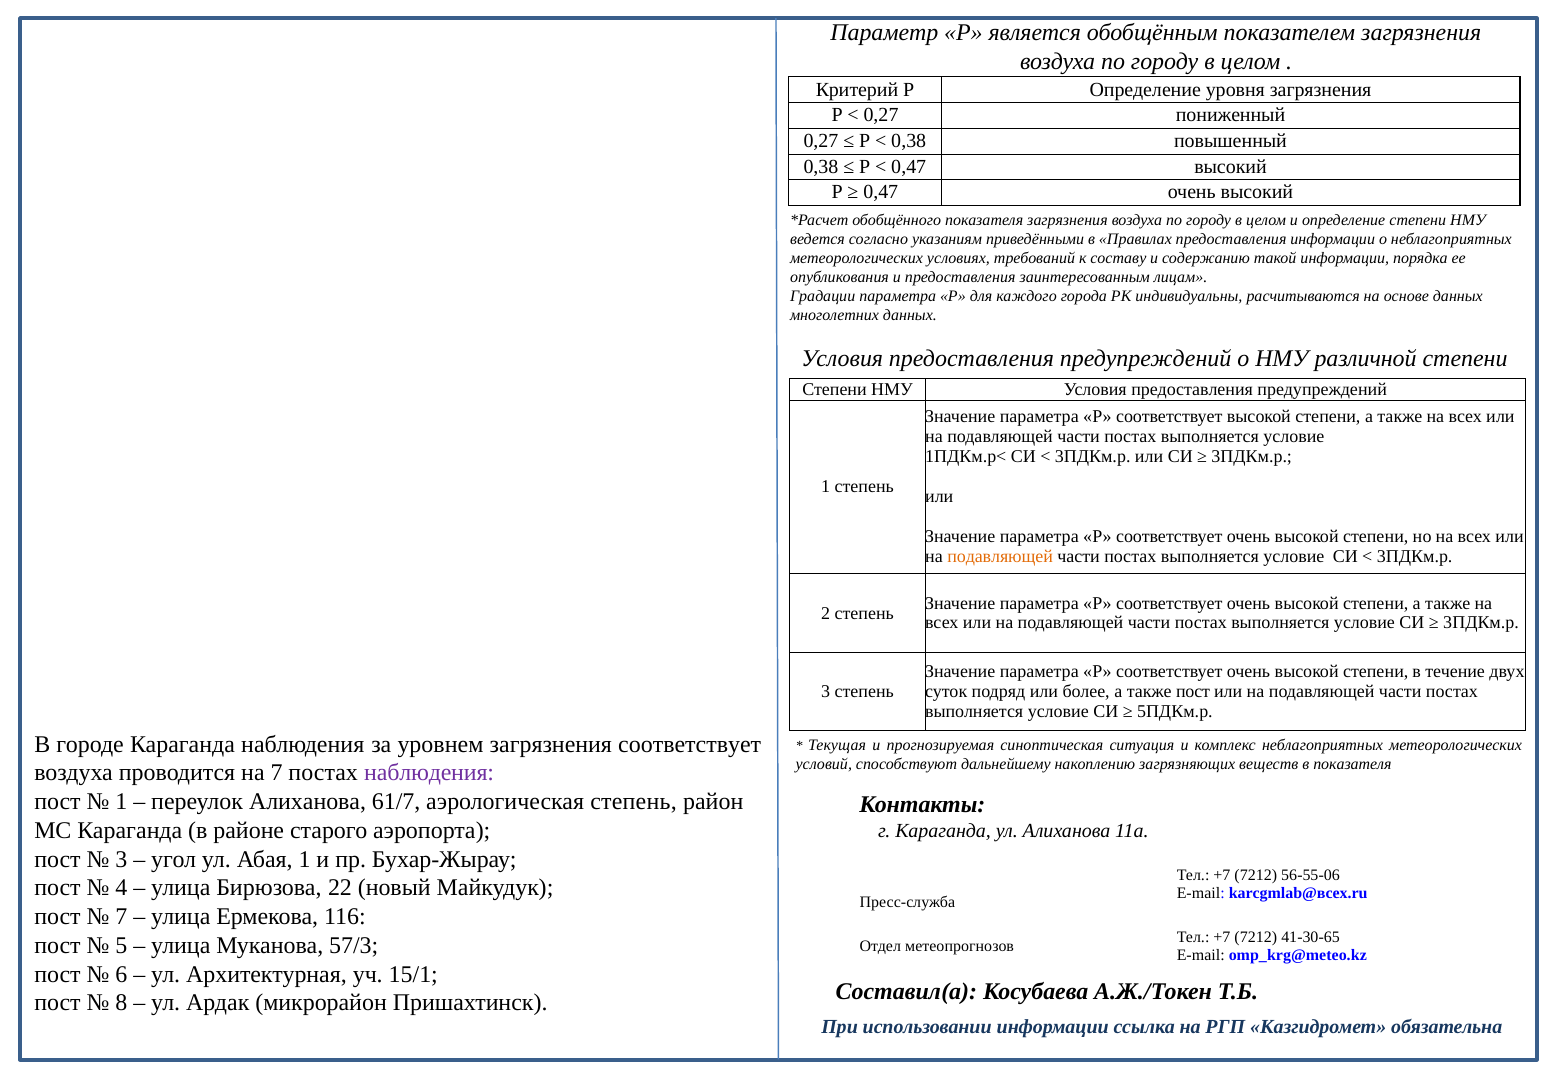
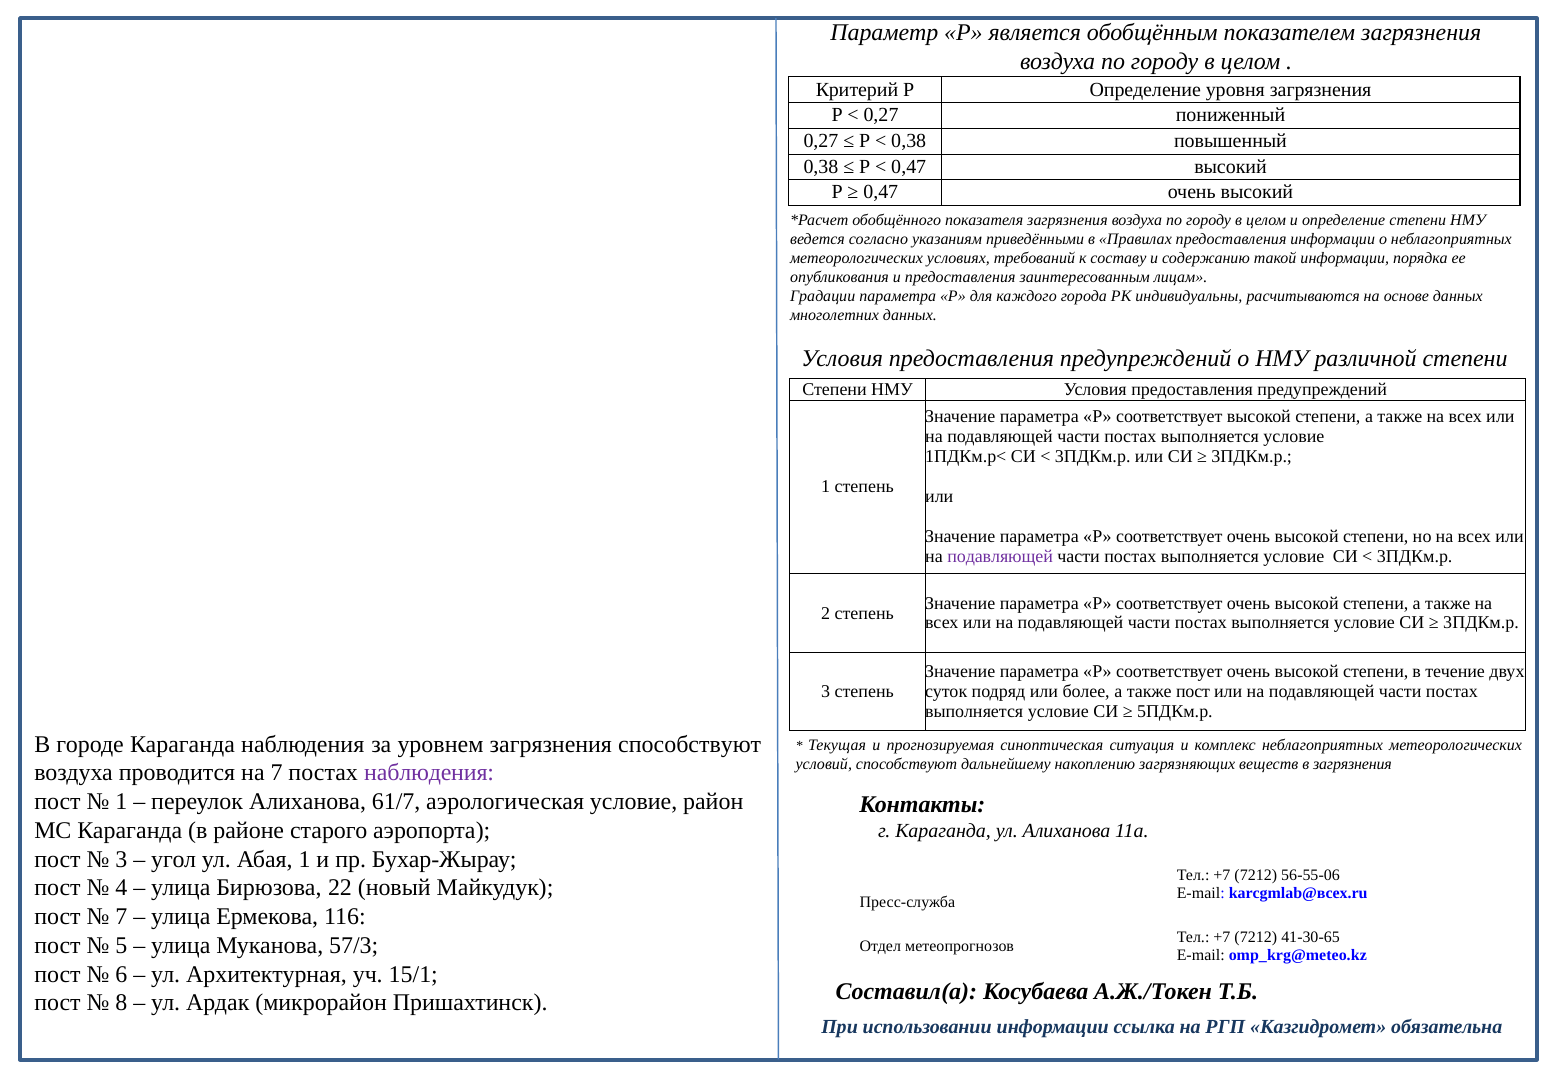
подавляющей at (1000, 556) colour: orange -> purple
загрязнения соответствует: соответствует -> способствуют
в показателя: показателя -> загрязнения
аэрологическая степень: степень -> условие
